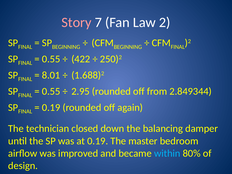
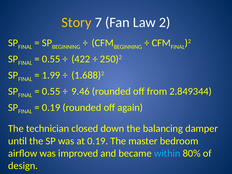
Story colour: pink -> yellow
8.01: 8.01 -> 1.99
2.95: 2.95 -> 9.46
